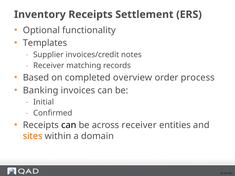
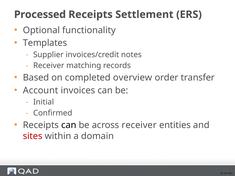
Inventory: Inventory -> Processed
process: process -> transfer
Banking: Banking -> Account
sites colour: orange -> red
